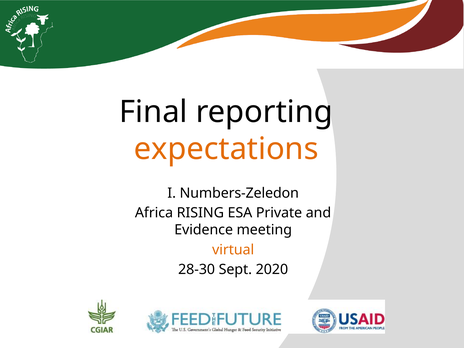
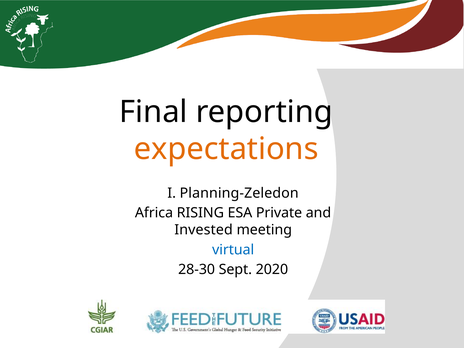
Numbers-Zeledon: Numbers-Zeledon -> Planning-Zeledon
Evidence: Evidence -> Invested
virtual colour: orange -> blue
